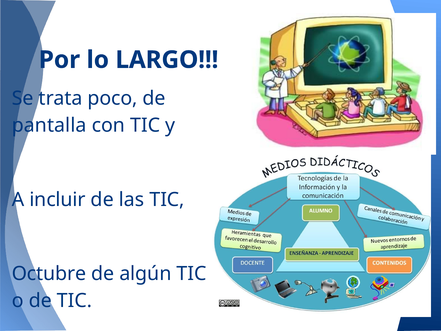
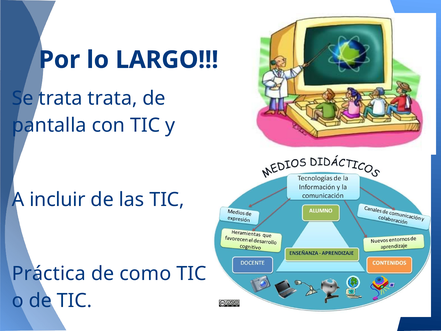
trata poco: poco -> trata
Octubre: Octubre -> Práctica
algún: algún -> como
